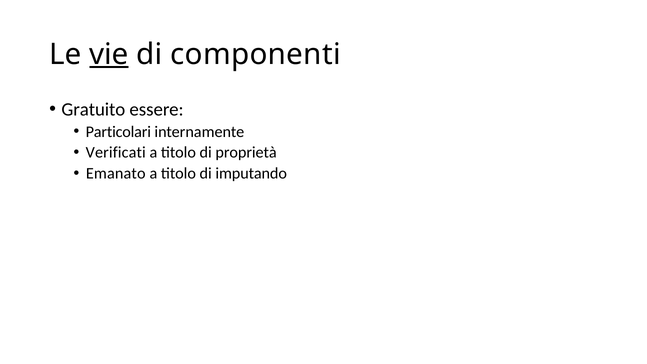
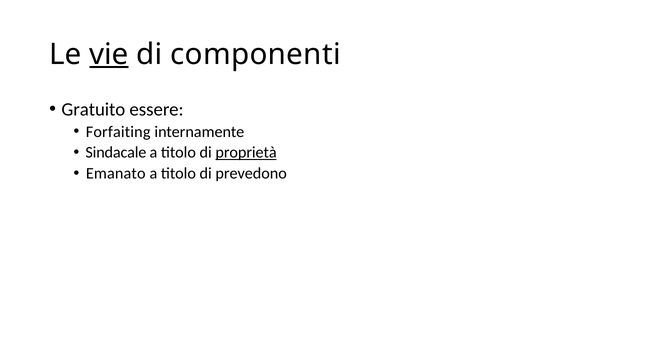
Particolari: Particolari -> Forfaiting
Verificati: Verificati -> Sindacale
proprietà underline: none -> present
imputando: imputando -> prevedono
